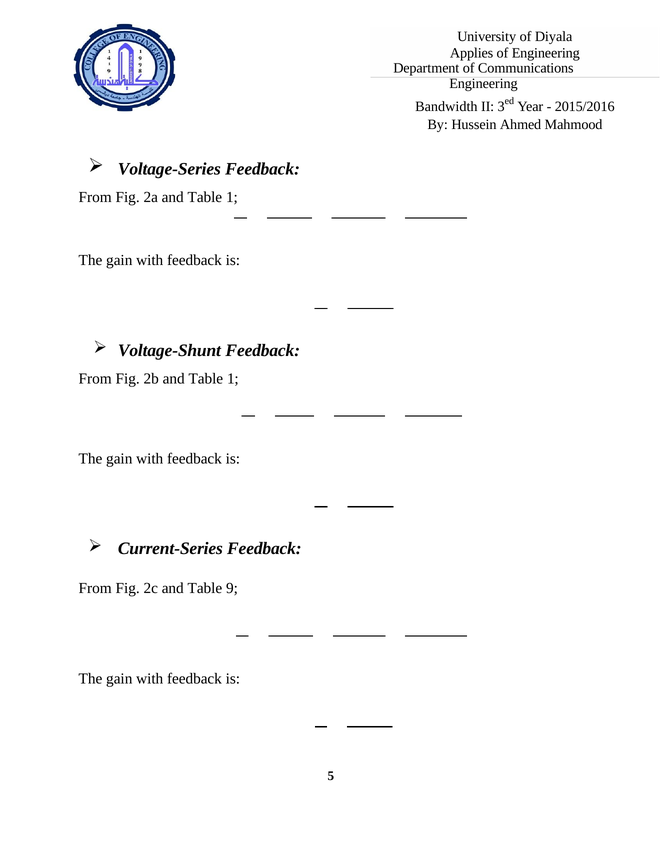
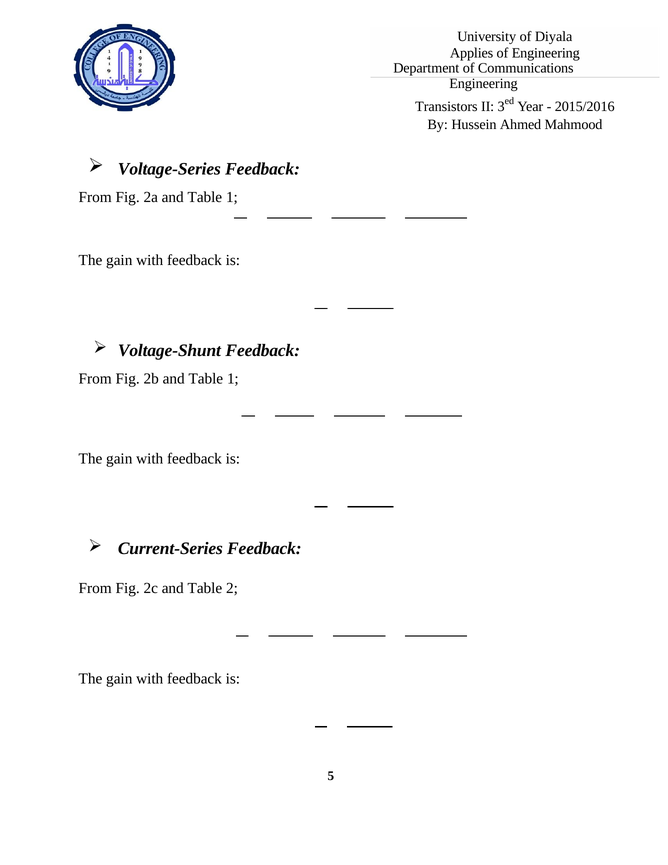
Bandwidth: Bandwidth -> Transistors
9: 9 -> 2
